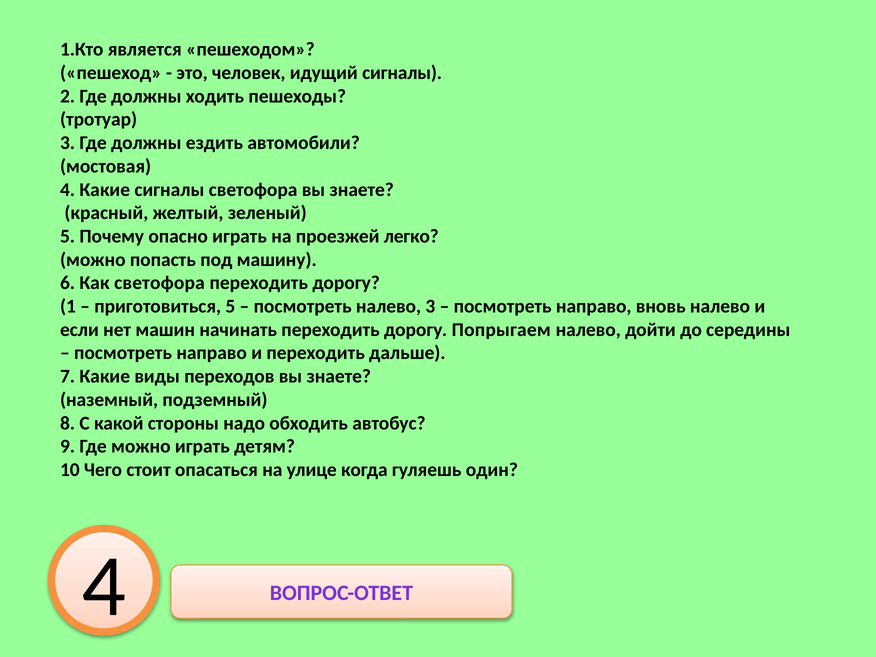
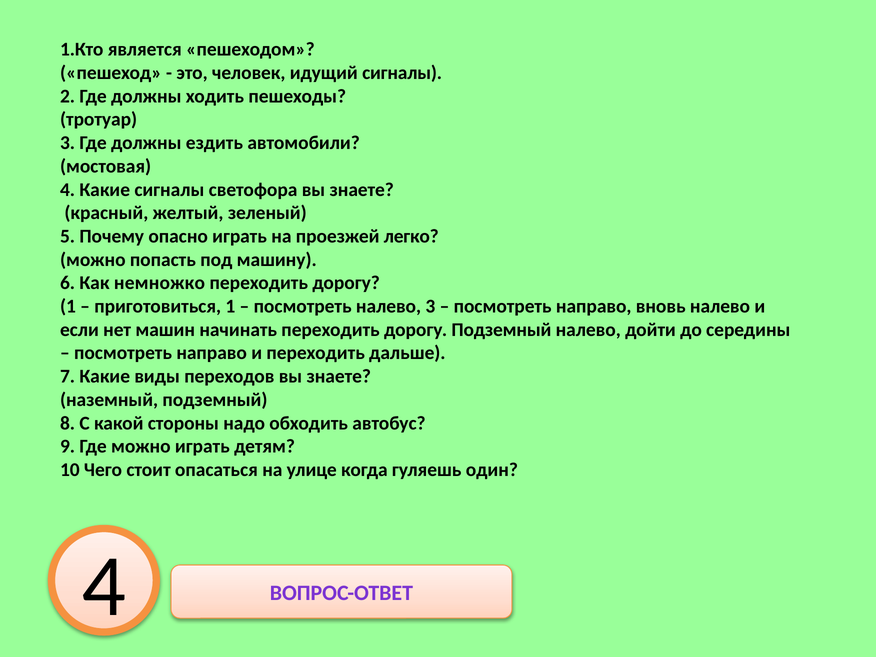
Как светофора: светофора -> немножко
приготовиться 5: 5 -> 1
дорогу Попрыгаем: Попрыгаем -> Подземный
